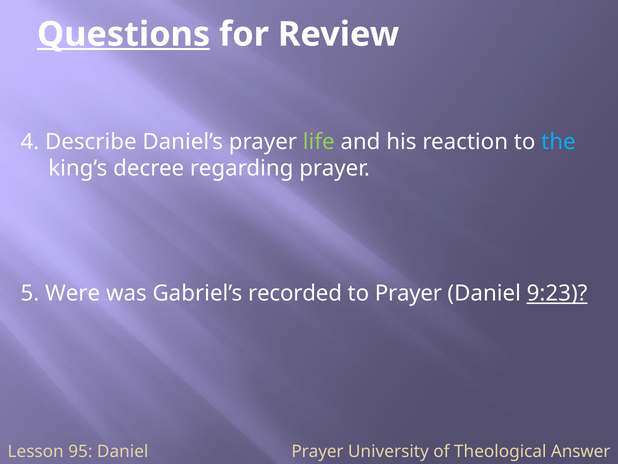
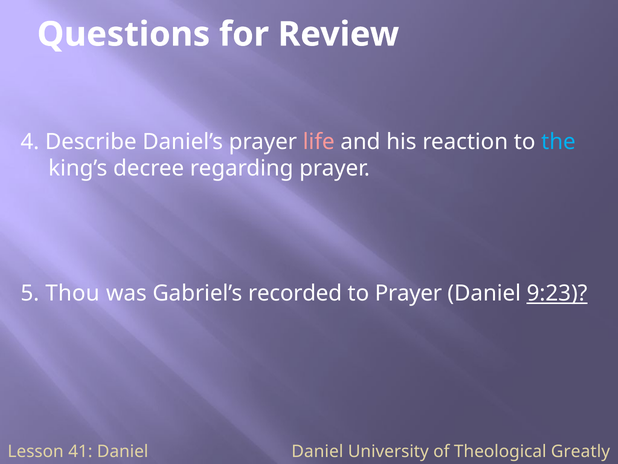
Questions underline: present -> none
life colour: light green -> pink
Were: Were -> Thou
95: 95 -> 41
Daniel Prayer: Prayer -> Daniel
Answer: Answer -> Greatly
